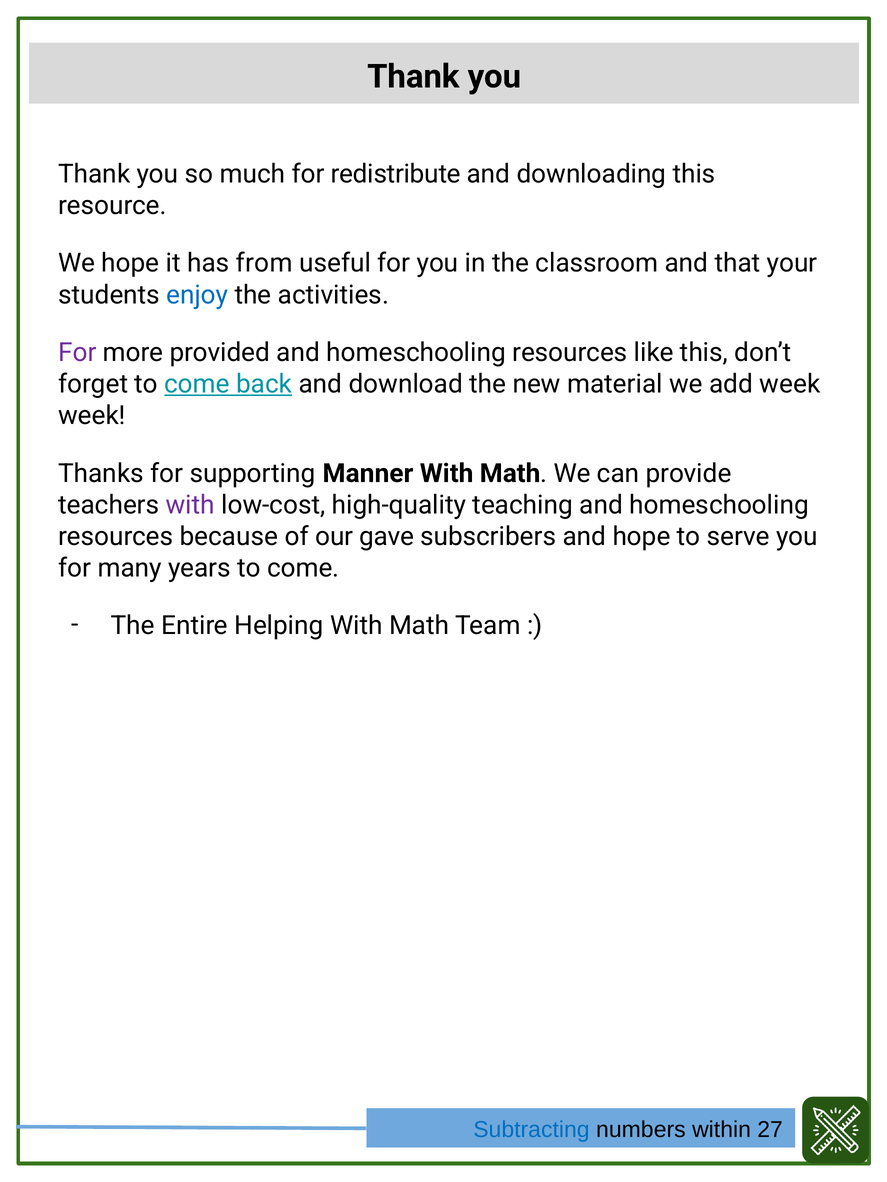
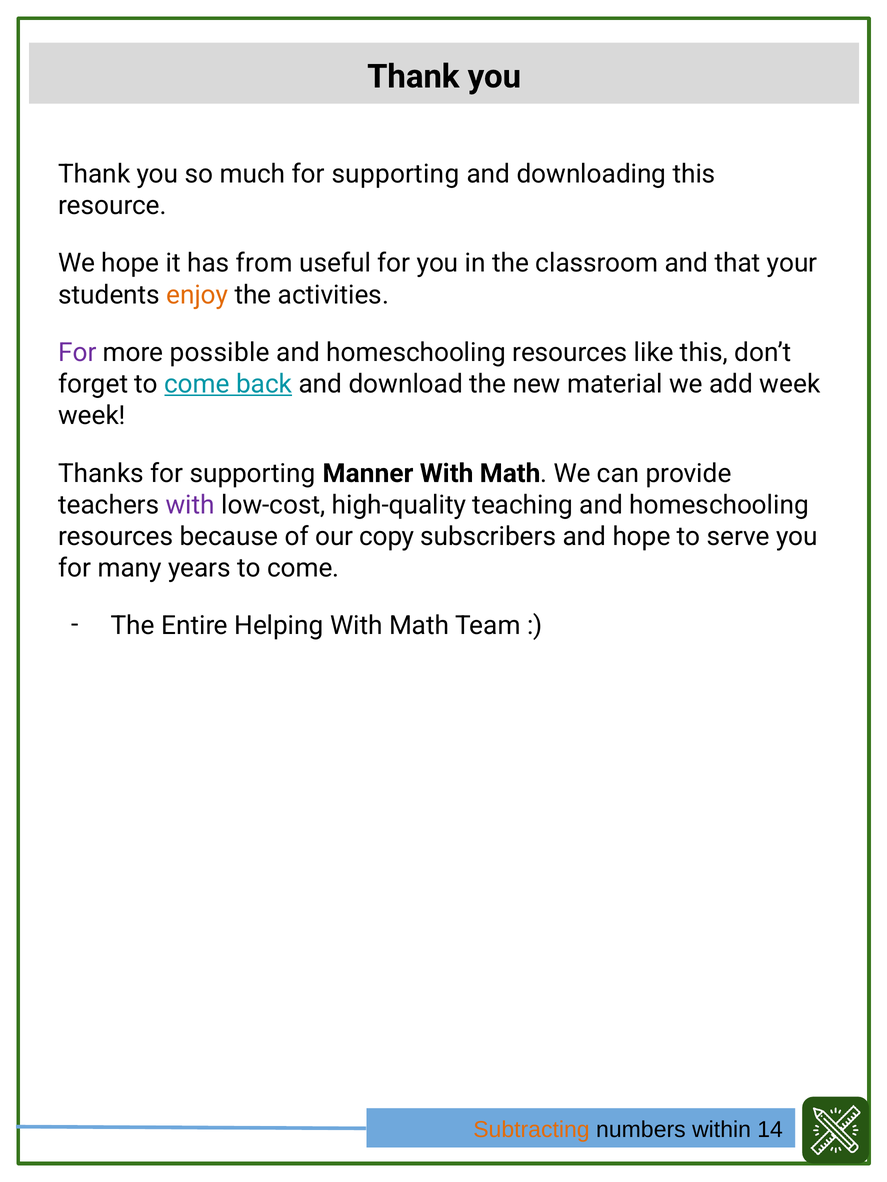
much for redistribute: redistribute -> supporting
enjoy colour: blue -> orange
provided: provided -> possible
gave: gave -> copy
Subtracting colour: blue -> orange
27: 27 -> 14
